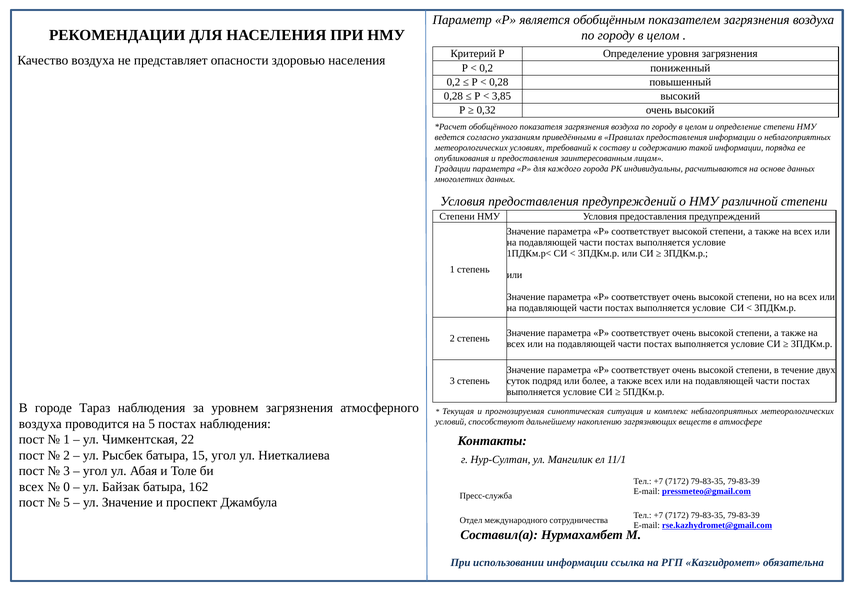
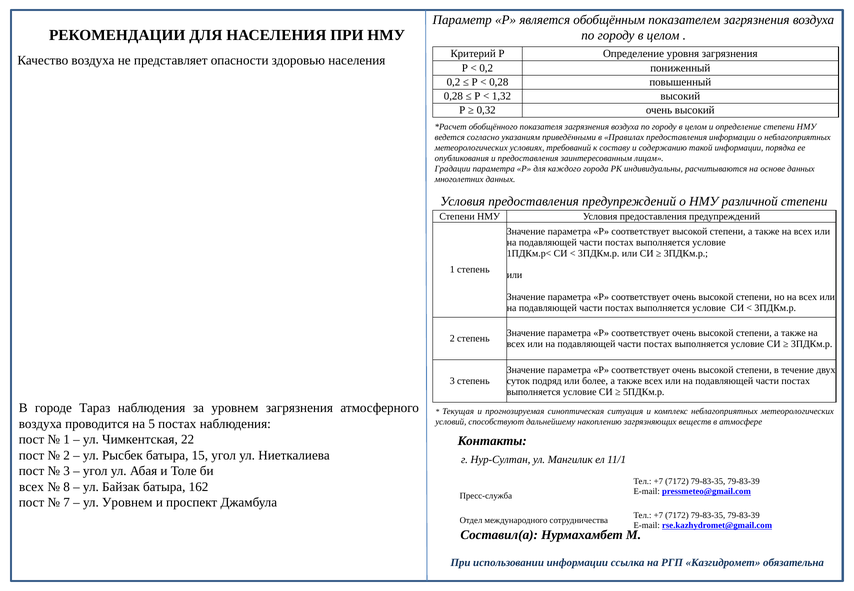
3,85: 3,85 -> 1,32
0: 0 -> 8
5 at (67, 503): 5 -> 7
ул Значение: Значение -> Уровнем
